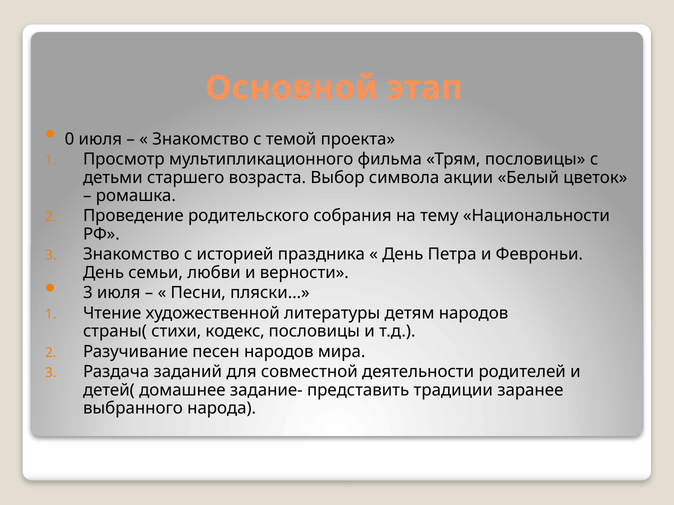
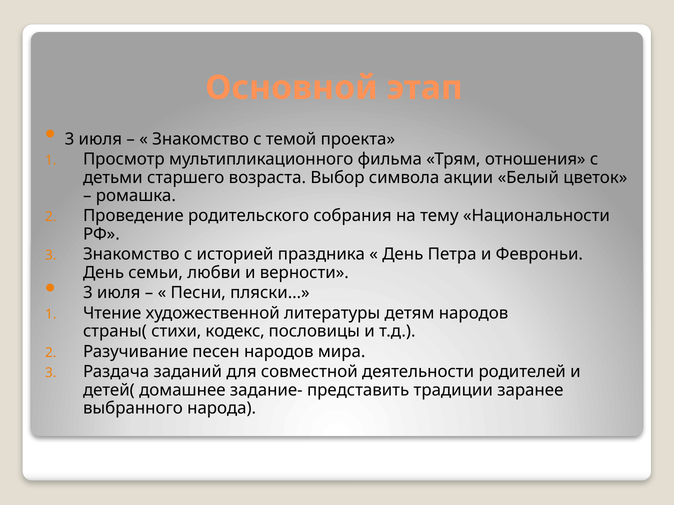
0 at (69, 139): 0 -> 3
Трям пословицы: пословицы -> отношения
